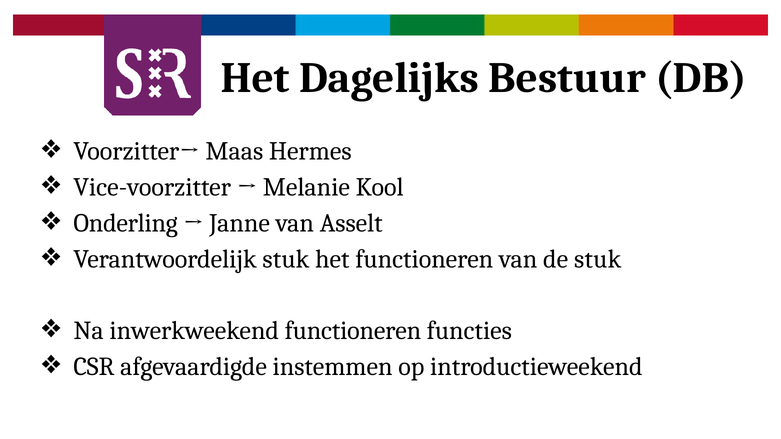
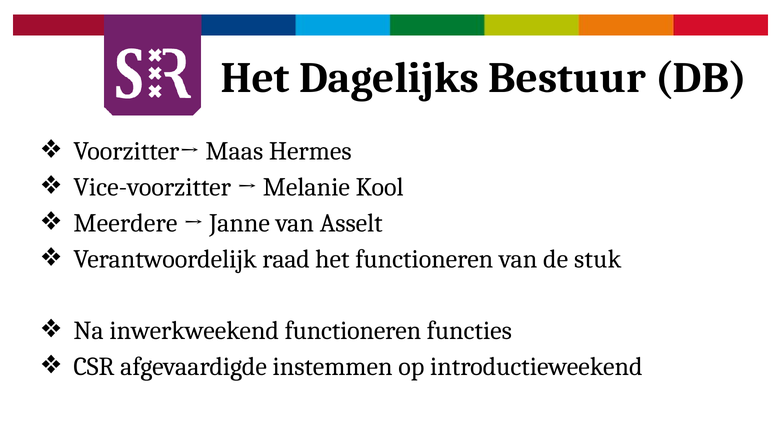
Onderling: Onderling -> Meerdere
Verantwoordelijk stuk: stuk -> raad
